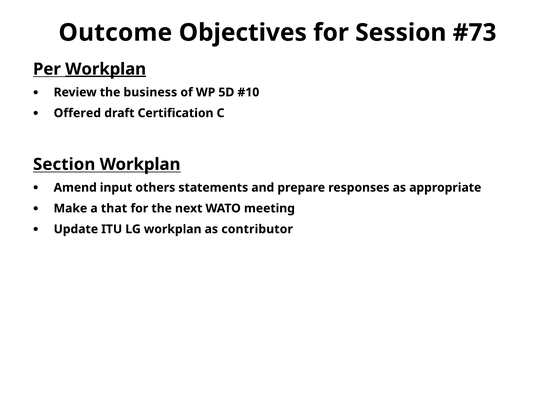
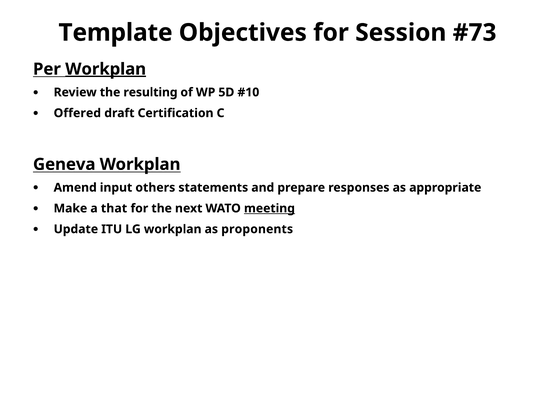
Outcome: Outcome -> Template
business: business -> resulting
Section: Section -> Geneva
meeting underline: none -> present
contributor: contributor -> proponents
